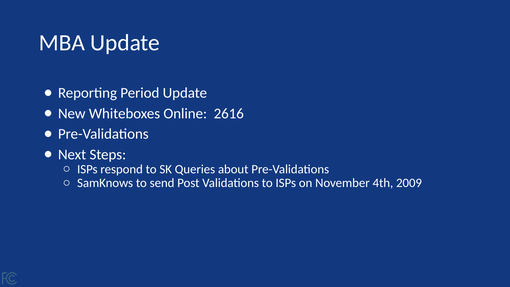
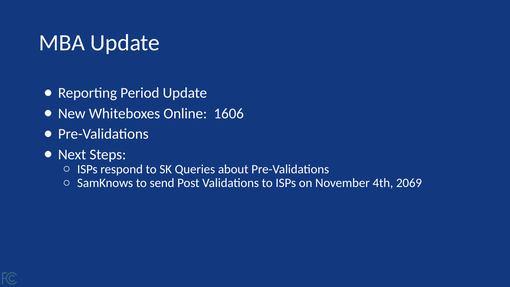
2616: 2616 -> 1606
2009: 2009 -> 2069
